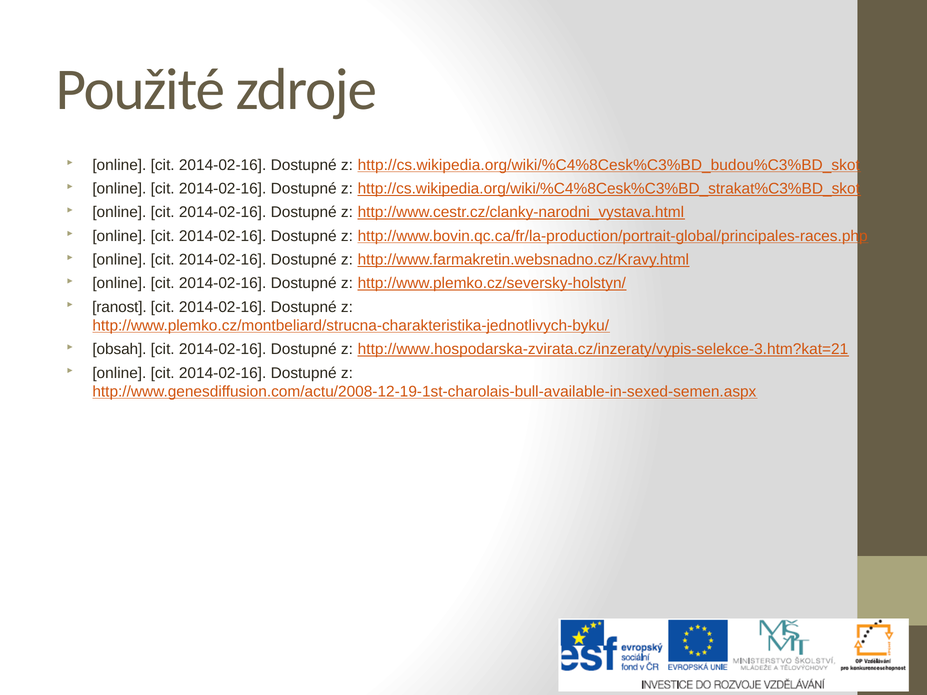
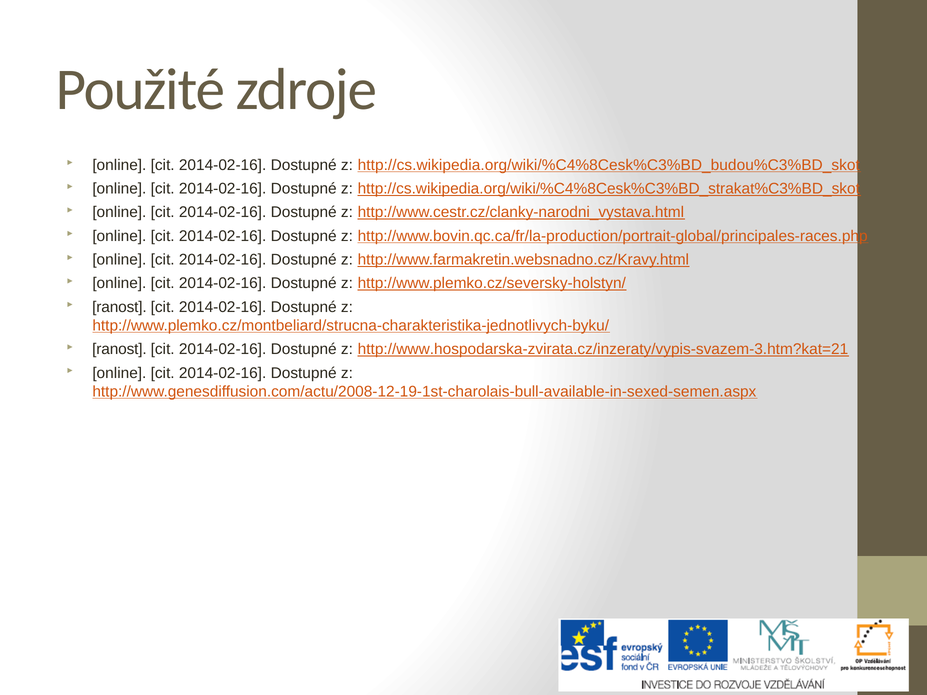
obsah at (119, 349): obsah -> ranost
http://www.hospodarska-zvirata.cz/inzeraty/vypis-selekce-3.htm?kat=21: http://www.hospodarska-zvirata.cz/inzeraty/vypis-selekce-3.htm?kat=21 -> http://www.hospodarska-zvirata.cz/inzeraty/vypis-svazem-3.htm?kat=21
